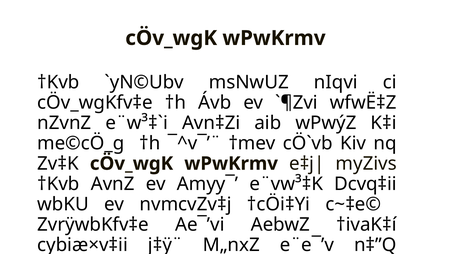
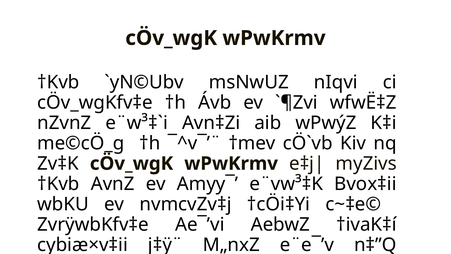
Dcvq‡ii: Dcvq‡ii -> Bvox‡ii
